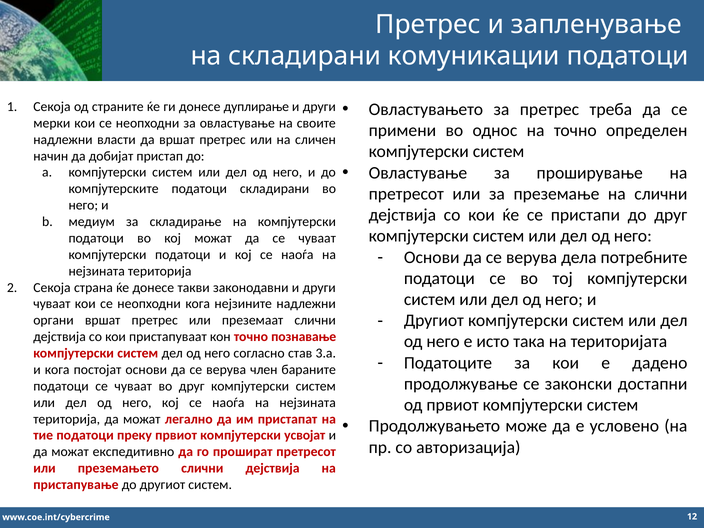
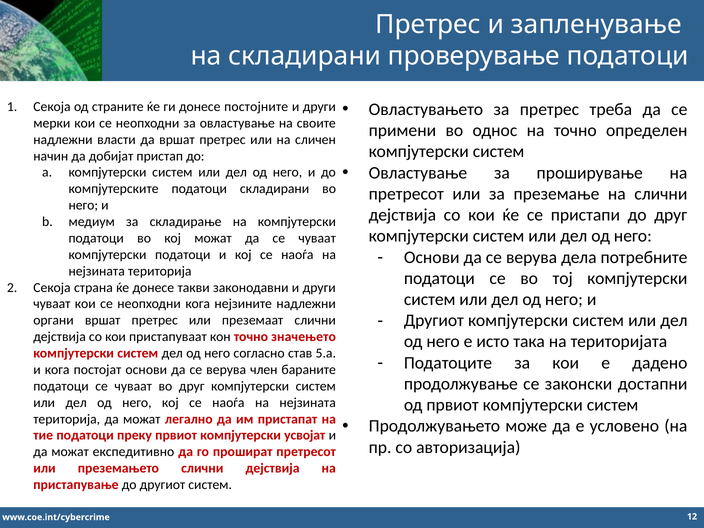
комуникации: комуникации -> проверување
дуплирање: дуплирање -> постојните
познавање: познавање -> значењето
3.а: 3.а -> 5.а
